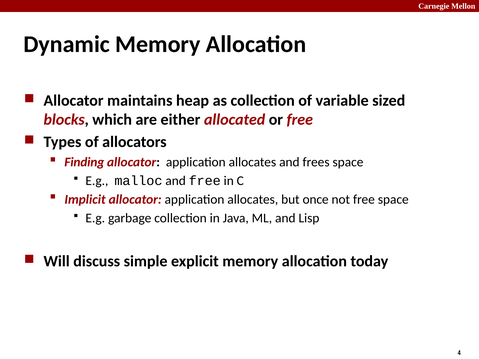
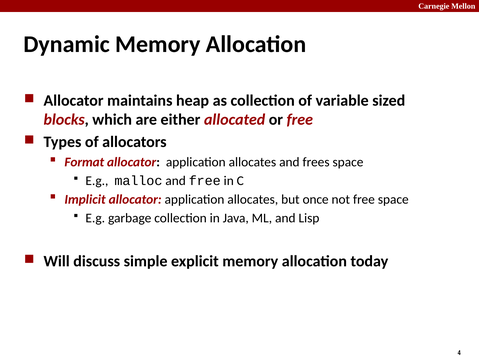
Finding: Finding -> Format
